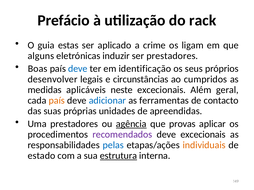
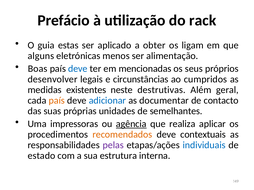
crime: crime -> obter
induzir: induzir -> menos
ser prestadores: prestadores -> alimentação
identificação: identificação -> mencionadas
aplicáveis: aplicáveis -> existentes
neste excecionais: excecionais -> destrutivas
ferramentas: ferramentas -> documentar
apreendidas: apreendidas -> semelhantes
Uma prestadores: prestadores -> impressoras
provas: provas -> realiza
recomendados colour: purple -> orange
deve excecionais: excecionais -> contextuais
pelas colour: blue -> purple
individuais colour: orange -> blue
estrutura underline: present -> none
